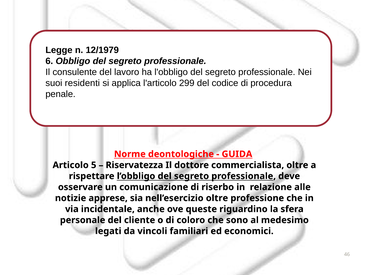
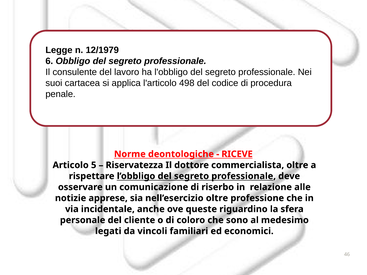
residenti: residenti -> cartacea
299: 299 -> 498
GUIDA: GUIDA -> RICEVE
